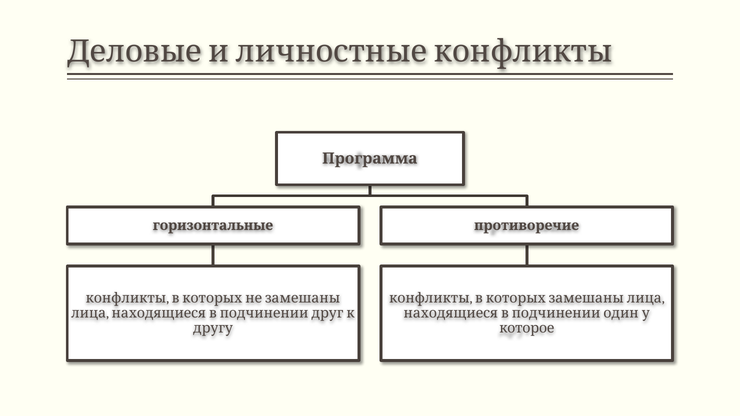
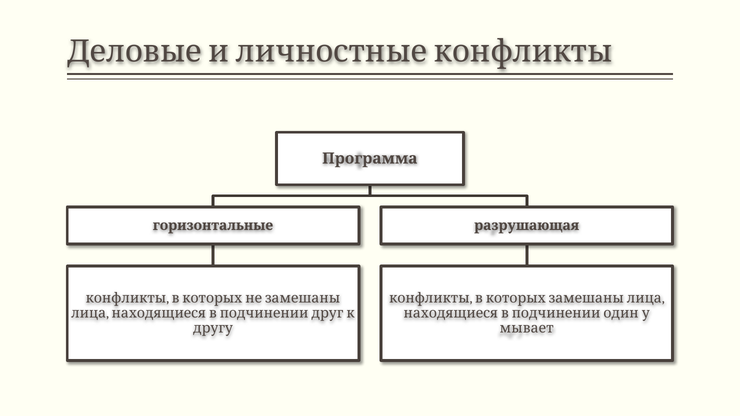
противоречие: противоречие -> разрушающая
которое: которое -> мывает
